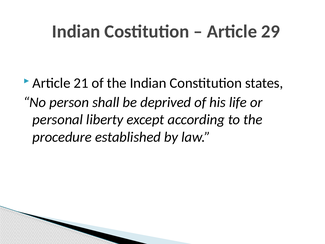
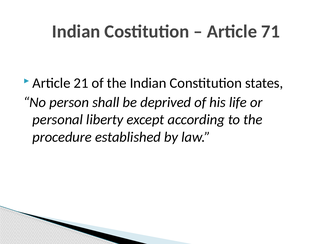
29: 29 -> 71
